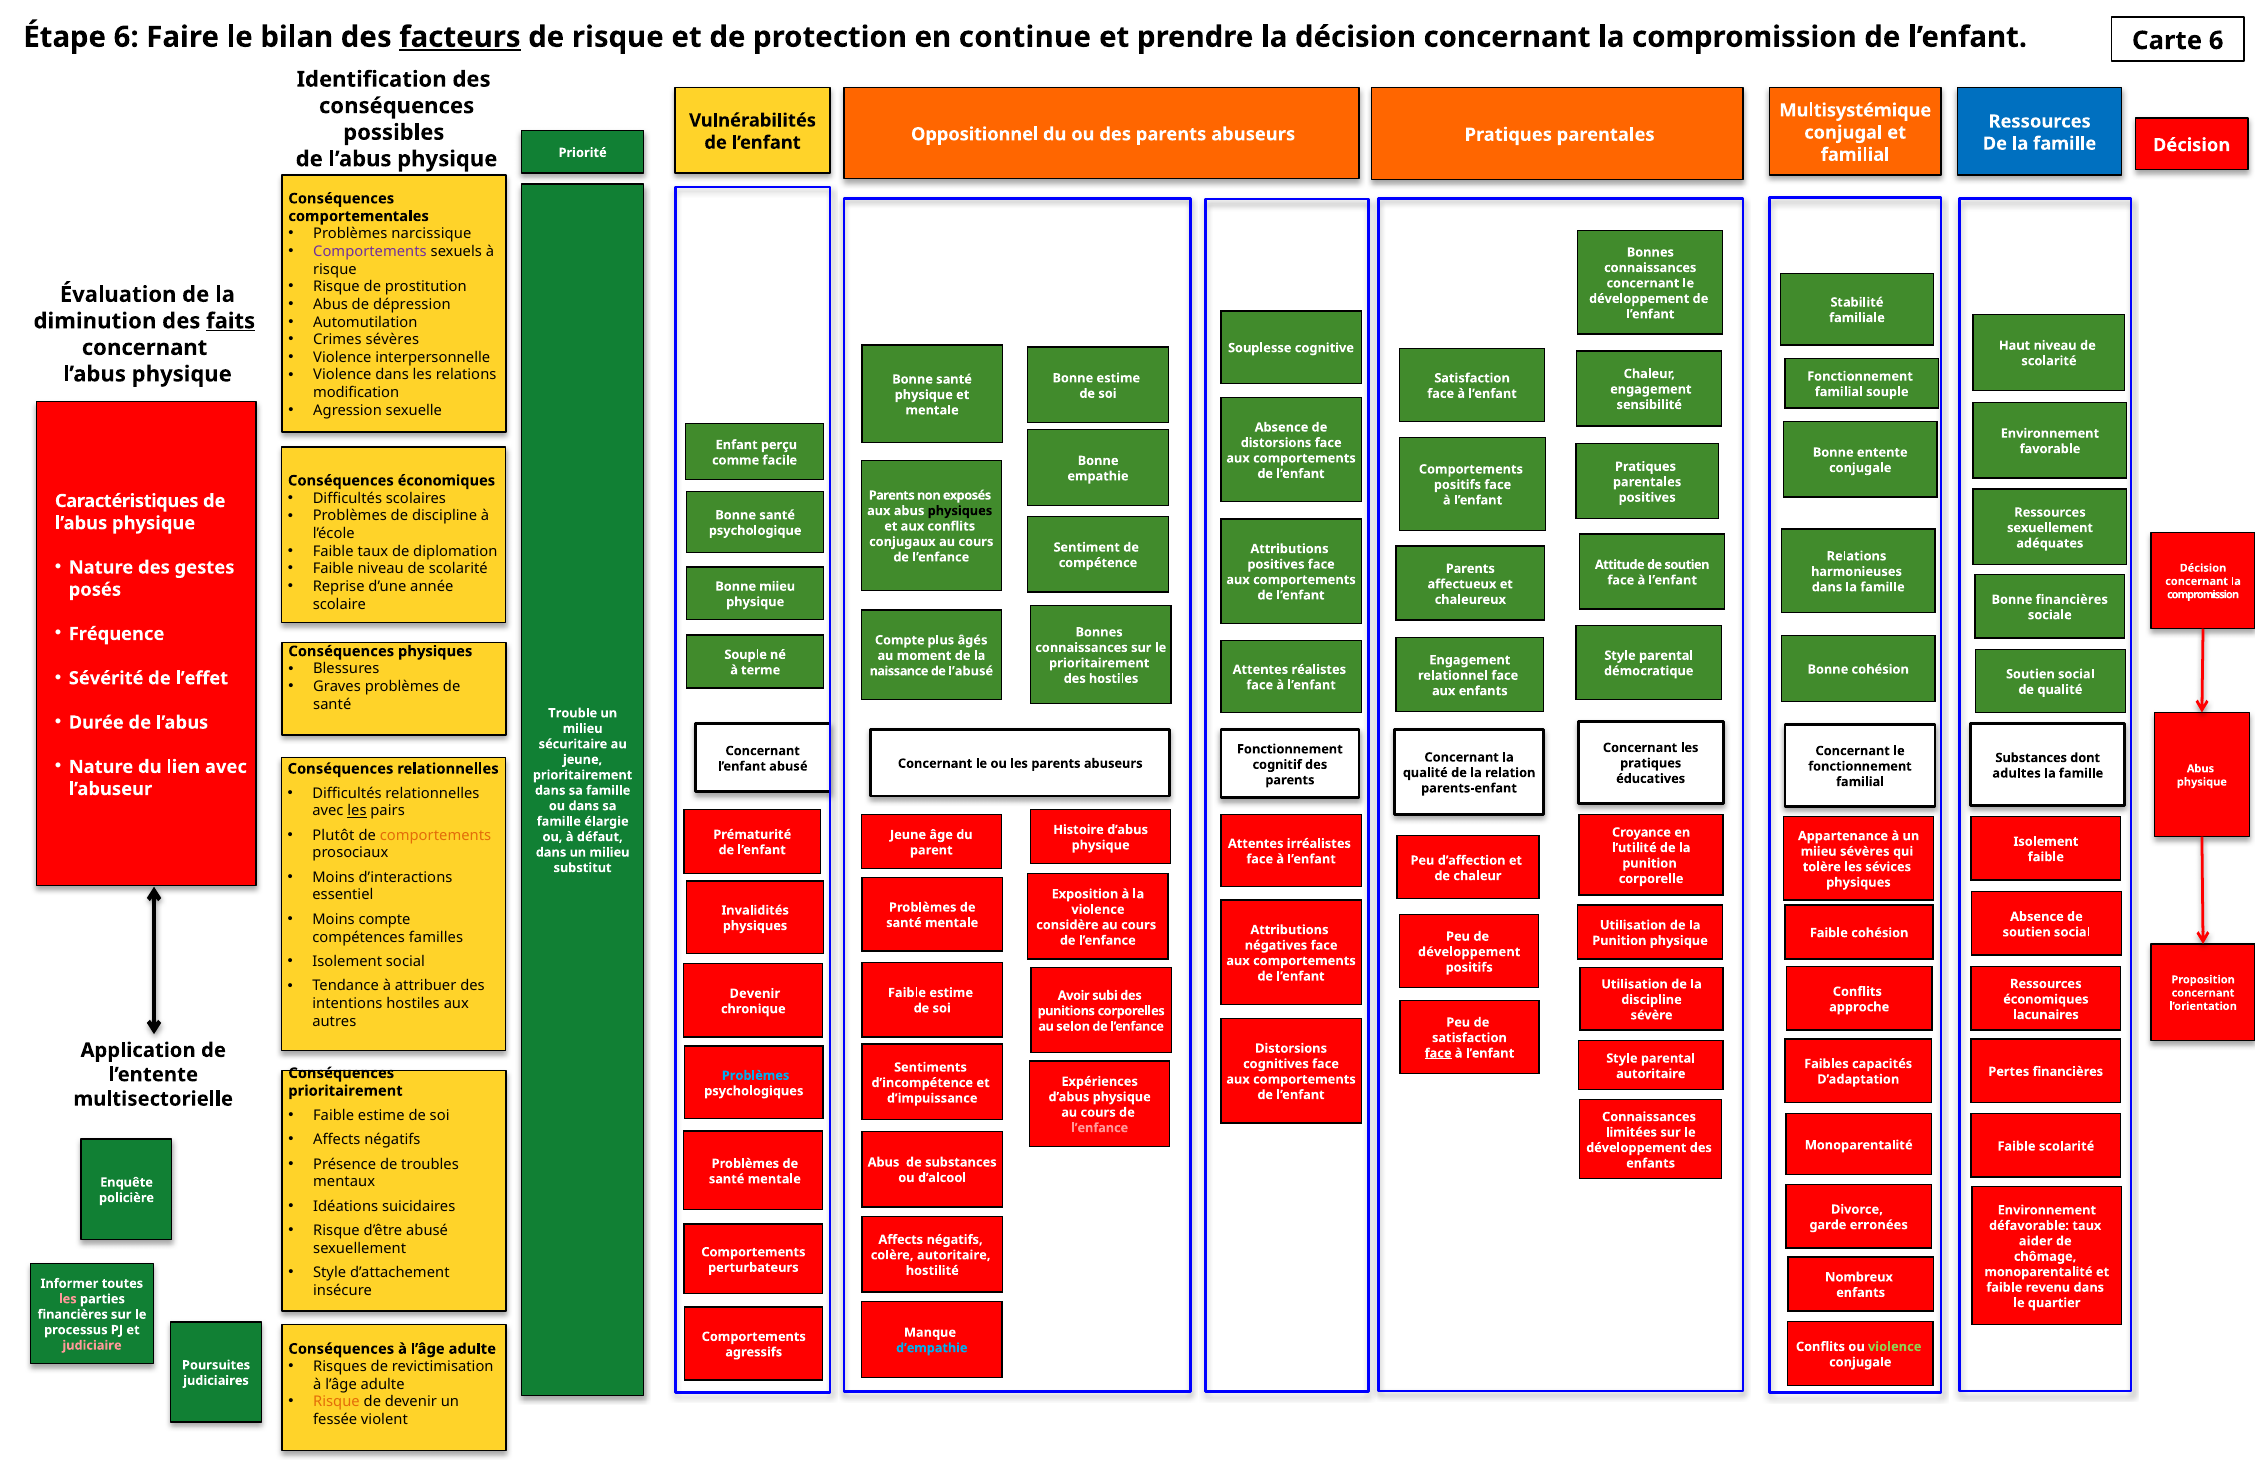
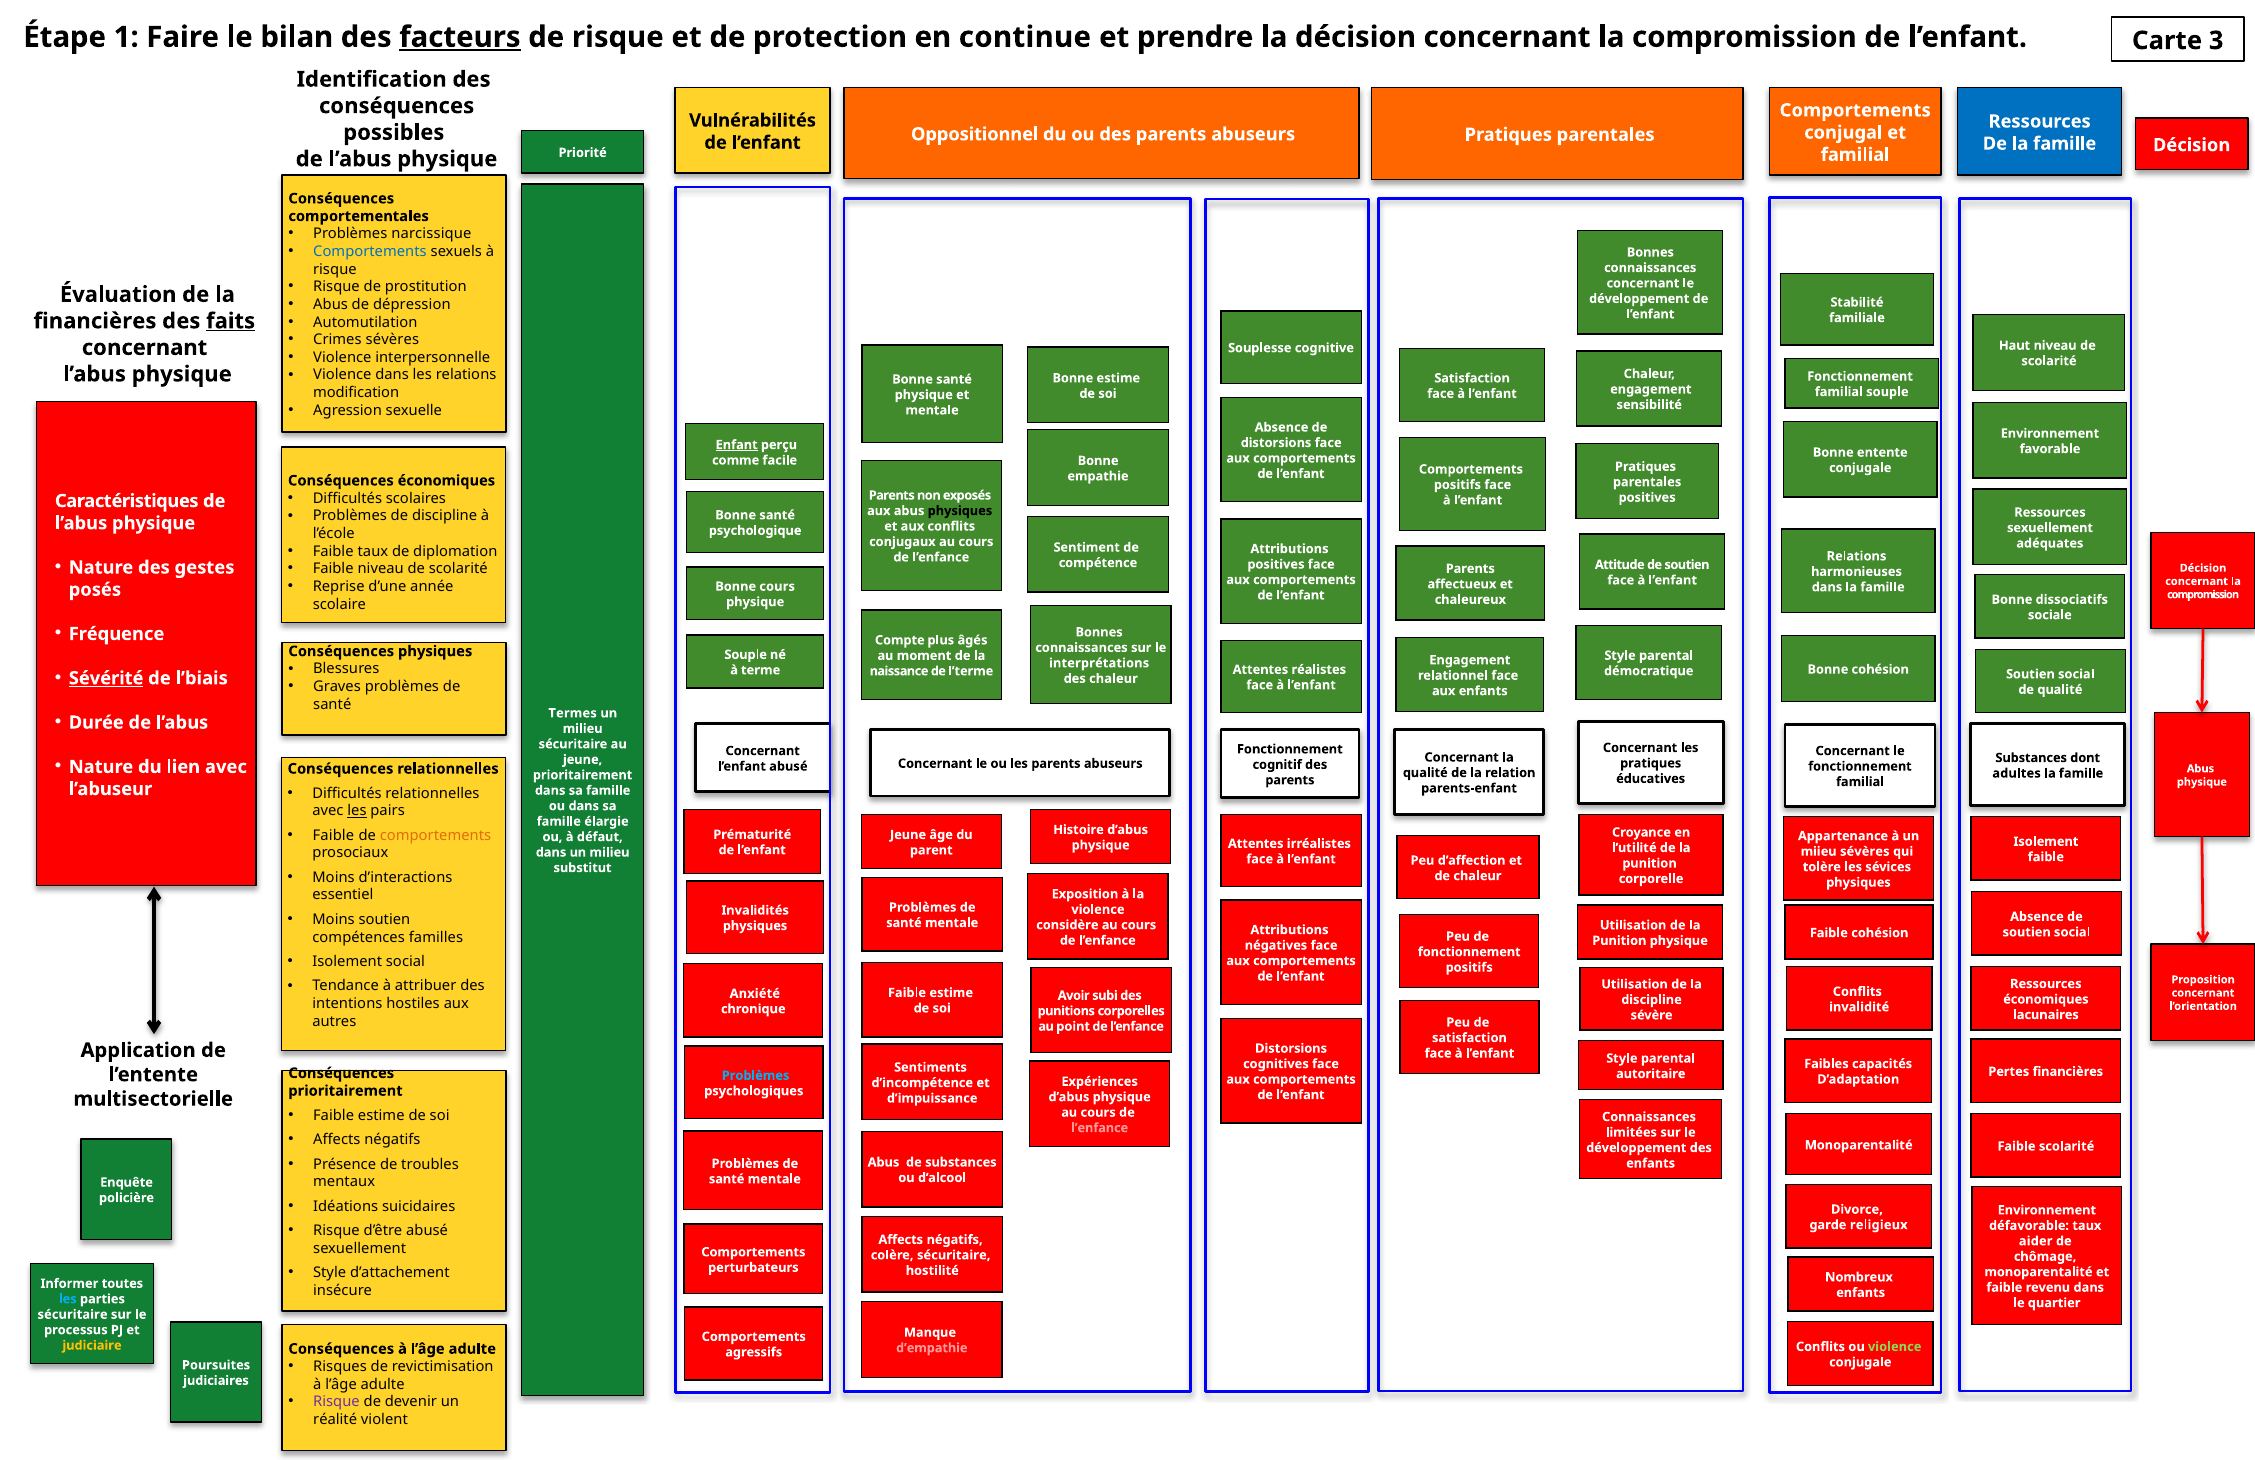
Étape 6: 6 -> 1
Carte 6: 6 -> 3
Multisystémique at (1855, 110): Multisystémique -> Comportements
Comportements at (370, 251) colour: purple -> blue
diminution at (95, 321): diminution -> financières
Enfant underline: none -> present
Bonne miieu: miieu -> cours
Bonne financières: financières -> dissociatifs
prioritairement at (1099, 663): prioritairement -> interprétations
Sévérité underline: none -> present
l’effet: l’effet -> l’biais
l’abusé: l’abusé -> l’terme
des hostiles: hostiles -> chaleur
Trouble: Trouble -> Termes
Plutôt at (333, 835): Plutôt -> Faible
Moins compte: compte -> soutien
développement at (1469, 952): développement -> fonctionnement
Devenir at (755, 993): Devenir -> Anxiété
approche: approche -> invalidité
selon: selon -> point
face at (1438, 1053) underline: present -> none
erronées: erronées -> religieux
colère autoritaire: autoritaire -> sécuritaire
les at (68, 1299) colour: pink -> light blue
financières at (73, 1314): financières -> sécuritaire
judiciaire colour: pink -> yellow
d’empathie colour: light blue -> pink
Risque at (336, 1401) colour: orange -> purple
fessée: fessée -> réalité
